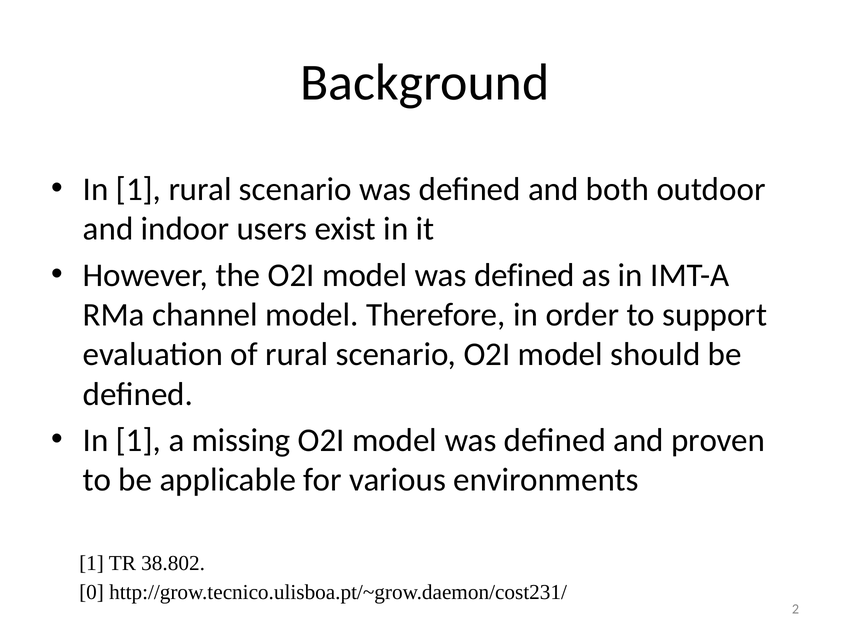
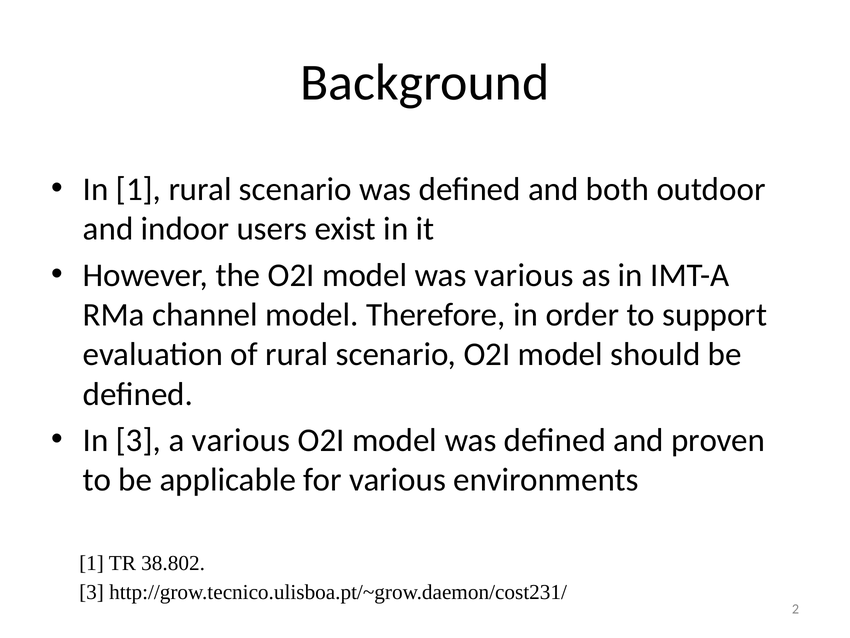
defined at (524, 275): defined -> various
1 at (138, 440): 1 -> 3
a missing: missing -> various
0 at (92, 592): 0 -> 3
